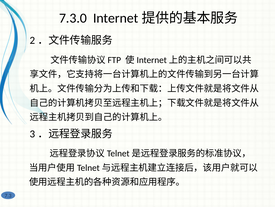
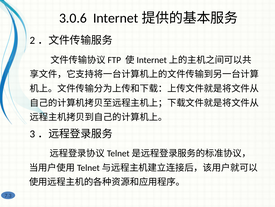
7.3.0: 7.3.0 -> 3.0.6
